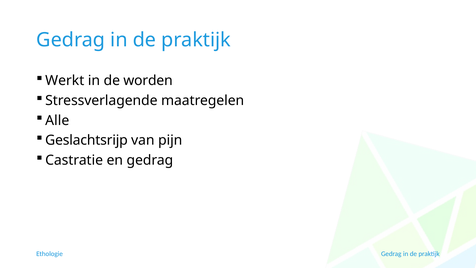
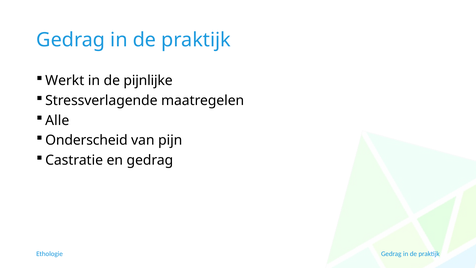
worden: worden -> pijnlijke
Geslachtsrijp: Geslachtsrijp -> Onderscheid
